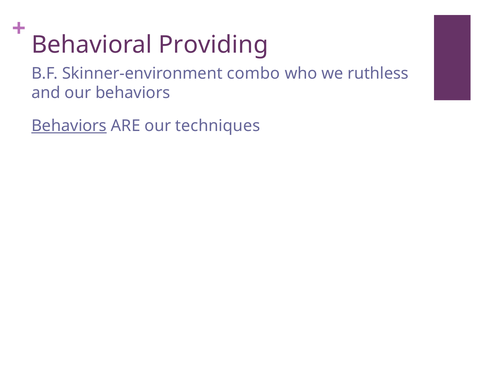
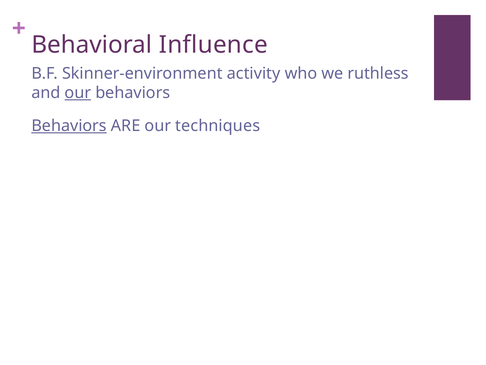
Providing: Providing -> Influence
combo: combo -> activity
our at (78, 93) underline: none -> present
